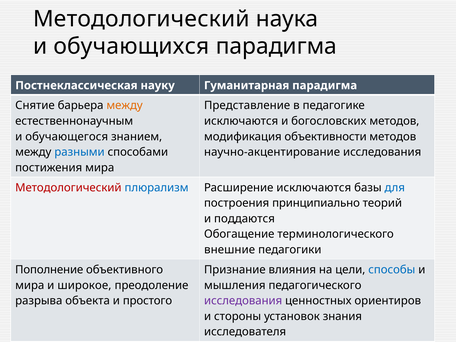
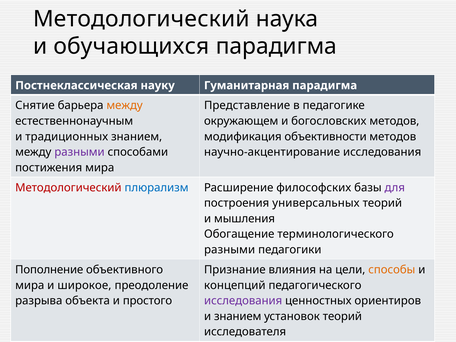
исключаются at (241, 121): исключаются -> окружающем
обучающегося: обучающегося -> традиционных
разными at (80, 152) colour: blue -> purple
Расширение исключаются: исключаются -> философских
для colour: blue -> purple
принципиально: принципиально -> универсальных
поддаются: поддаются -> мышления
внешние at (230, 250): внешние -> разными
способы colour: blue -> orange
мышления: мышления -> концепций
и стороны: стороны -> знанием
установок знания: знания -> теорий
